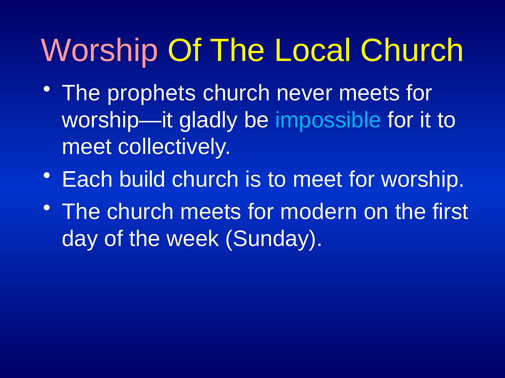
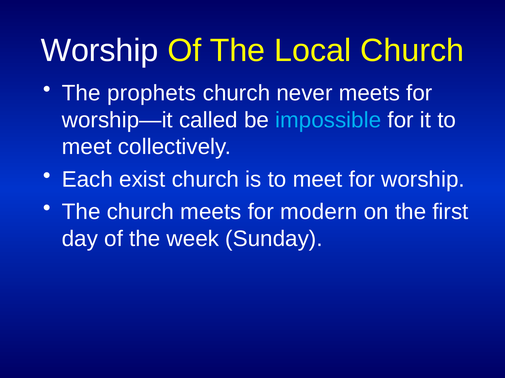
Worship at (100, 51) colour: pink -> white
gladly: gladly -> called
build: build -> exist
